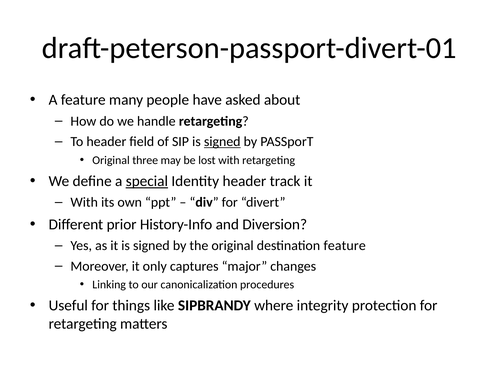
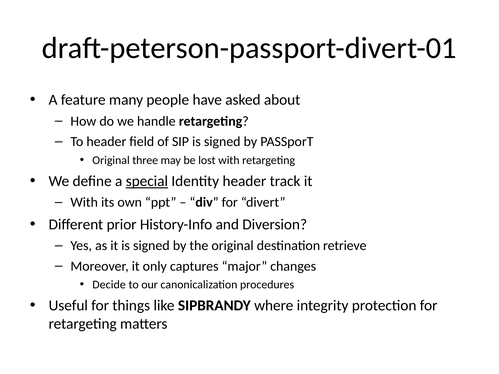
signed at (222, 142) underline: present -> none
destination feature: feature -> retrieve
Linking: Linking -> Decide
